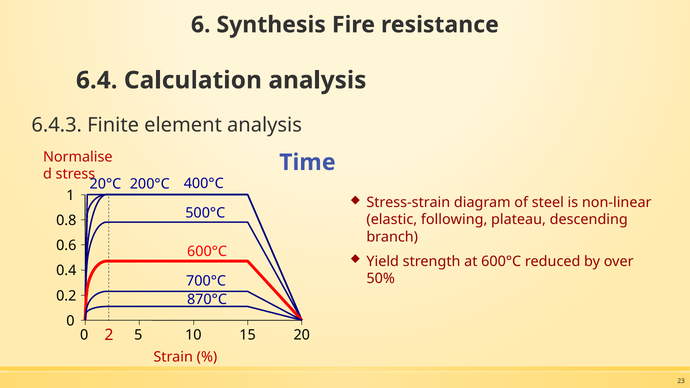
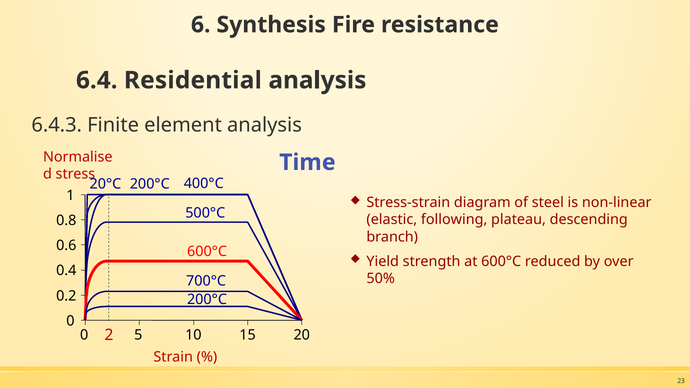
Calculation: Calculation -> Residential
870°C at (207, 299): 870°C -> 200°C
